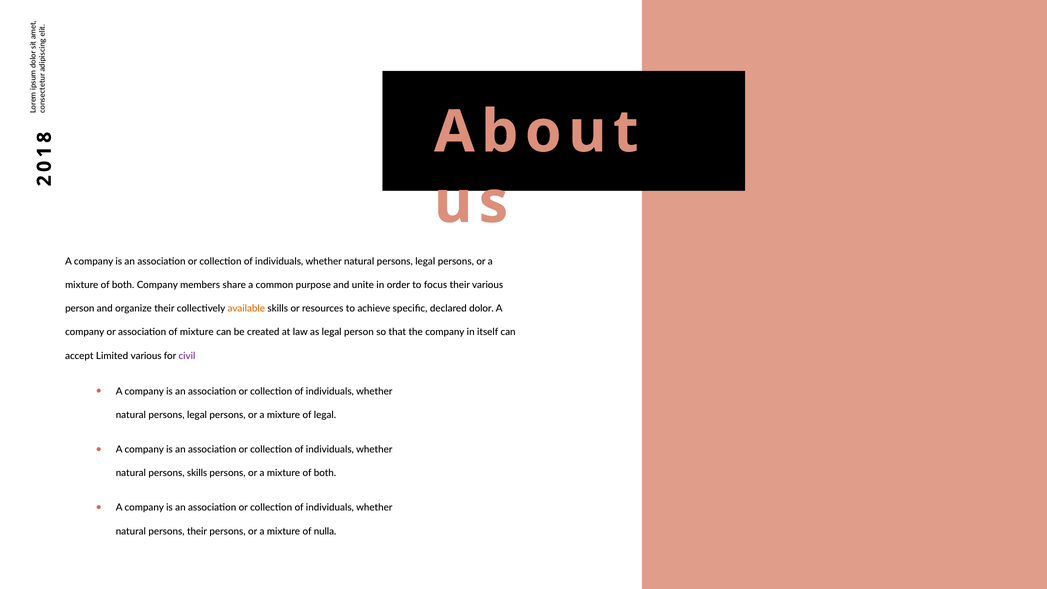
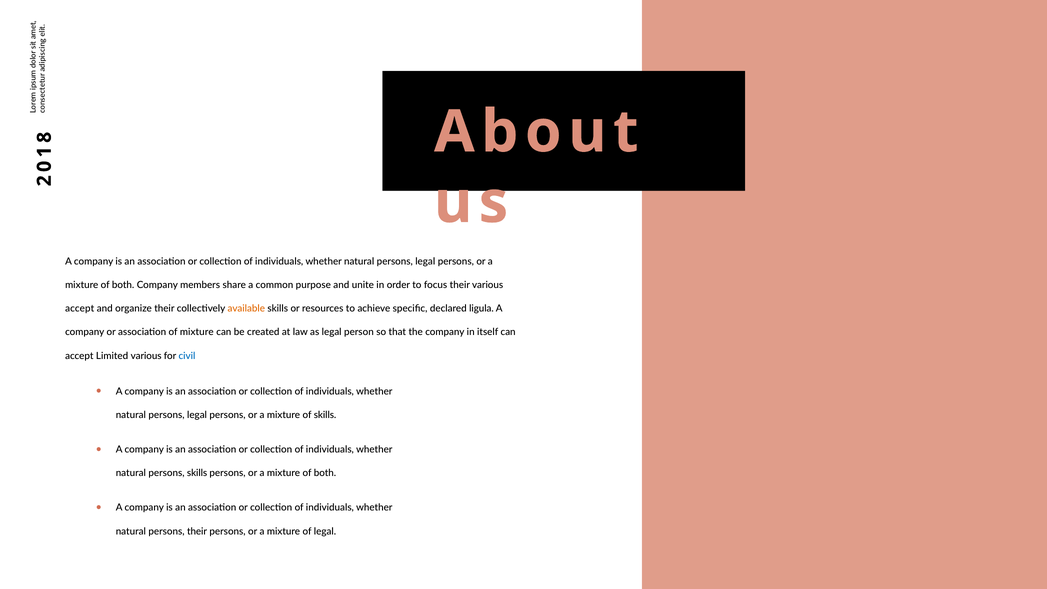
person at (80, 309): person -> accept
dolor: dolor -> ligula
civil colour: purple -> blue
of legal: legal -> skills
of nulla: nulla -> legal
